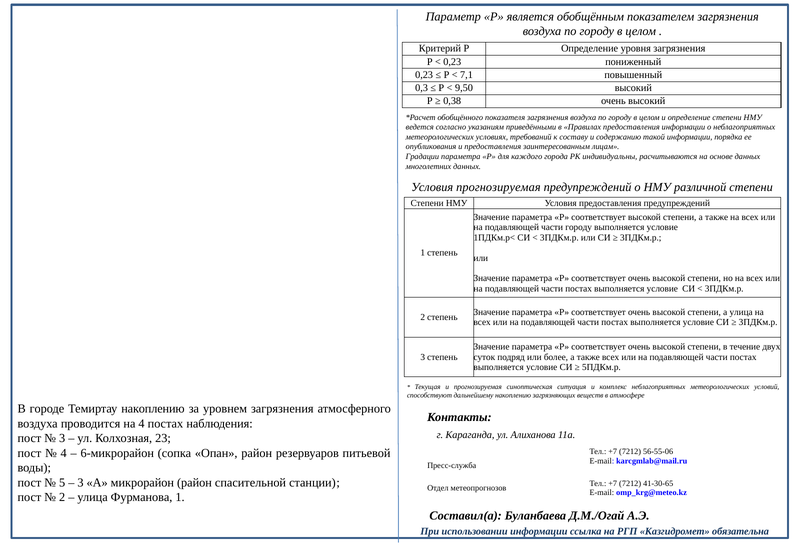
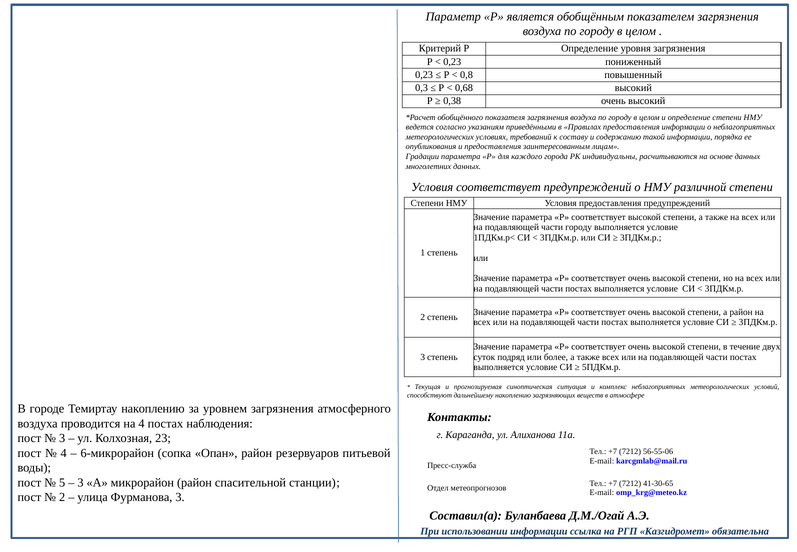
7,1: 7,1 -> 0,8
9,50: 9,50 -> 0,68
Условия прогнозируемая: прогнозируемая -> соответствует
а улица: улица -> район
Фурманова 1: 1 -> 3
